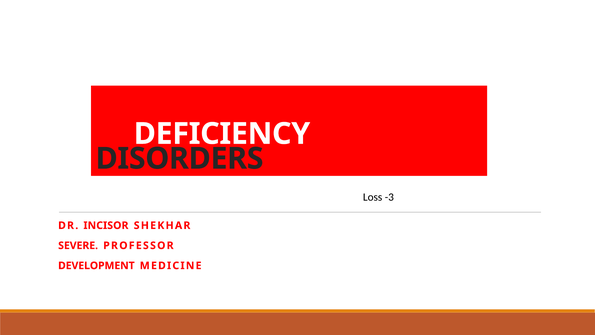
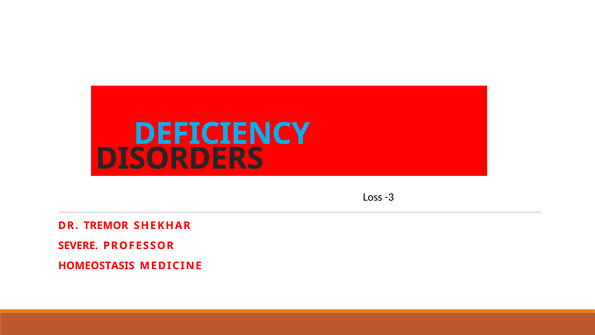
DEFICIENCY colour: white -> light blue
INCISOR: INCISOR -> TREMOR
DEVELOPMENT: DEVELOPMENT -> HOMEOSTASIS
